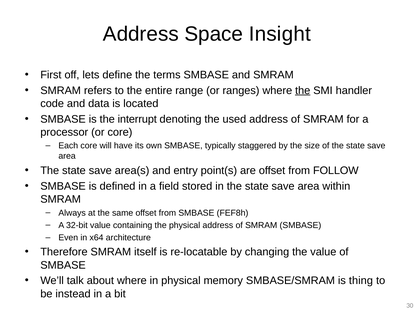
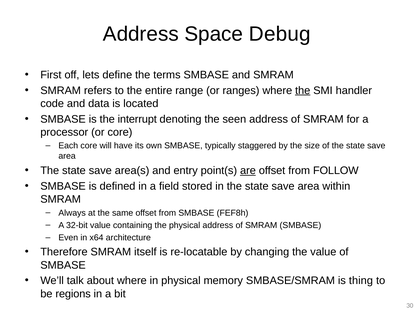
Insight: Insight -> Debug
used: used -> seen
are underline: none -> present
instead: instead -> regions
